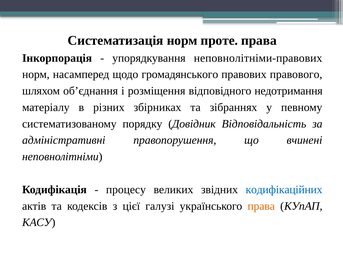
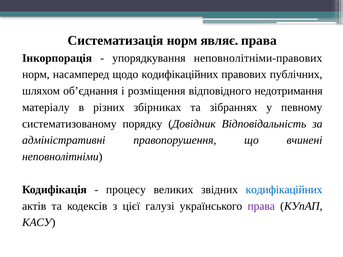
проте: проте -> являє
щодо громадянського: громадянського -> кодифікаційних
правового: правового -> публічних
права at (261, 206) colour: orange -> purple
